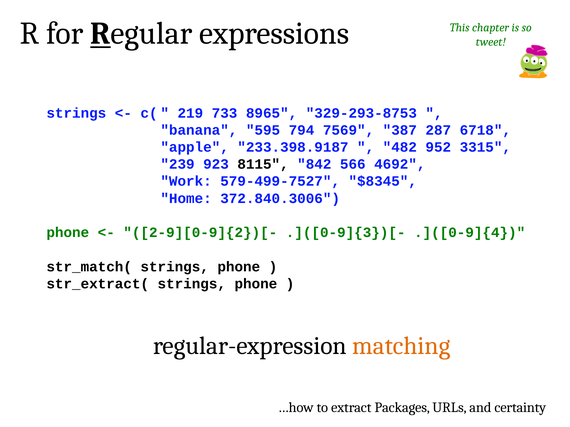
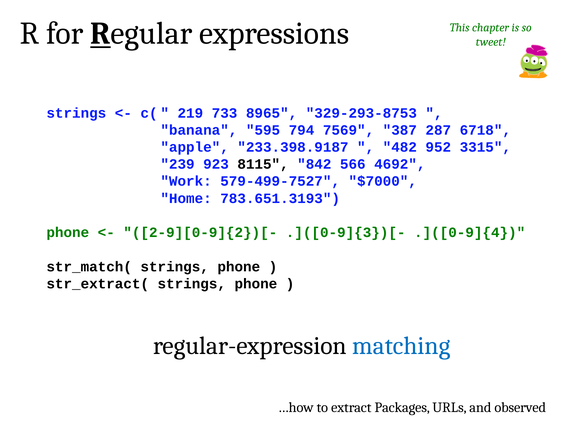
$8345: $8345 -> $7000
372.840.3006: 372.840.3006 -> 783.651.3193
matching colour: orange -> blue
certainty: certainty -> observed
